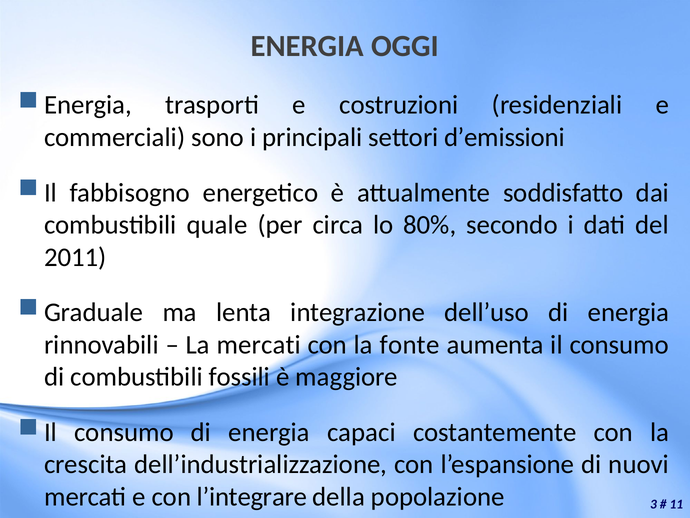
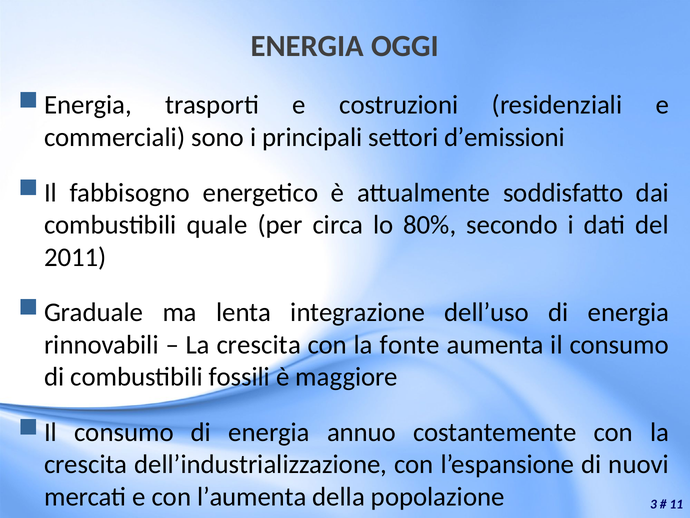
mercati at (259, 344): mercati -> crescita
capaci: capaci -> annuo
l’integrare: l’integrare -> l’aumenta
